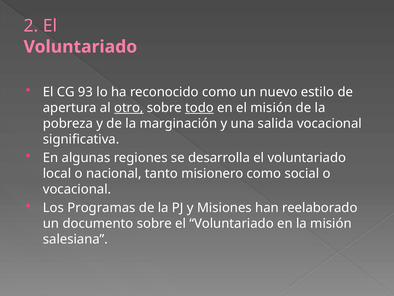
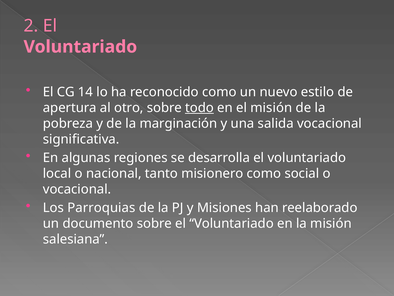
93: 93 -> 14
otro underline: present -> none
Programas: Programas -> Parroquias
